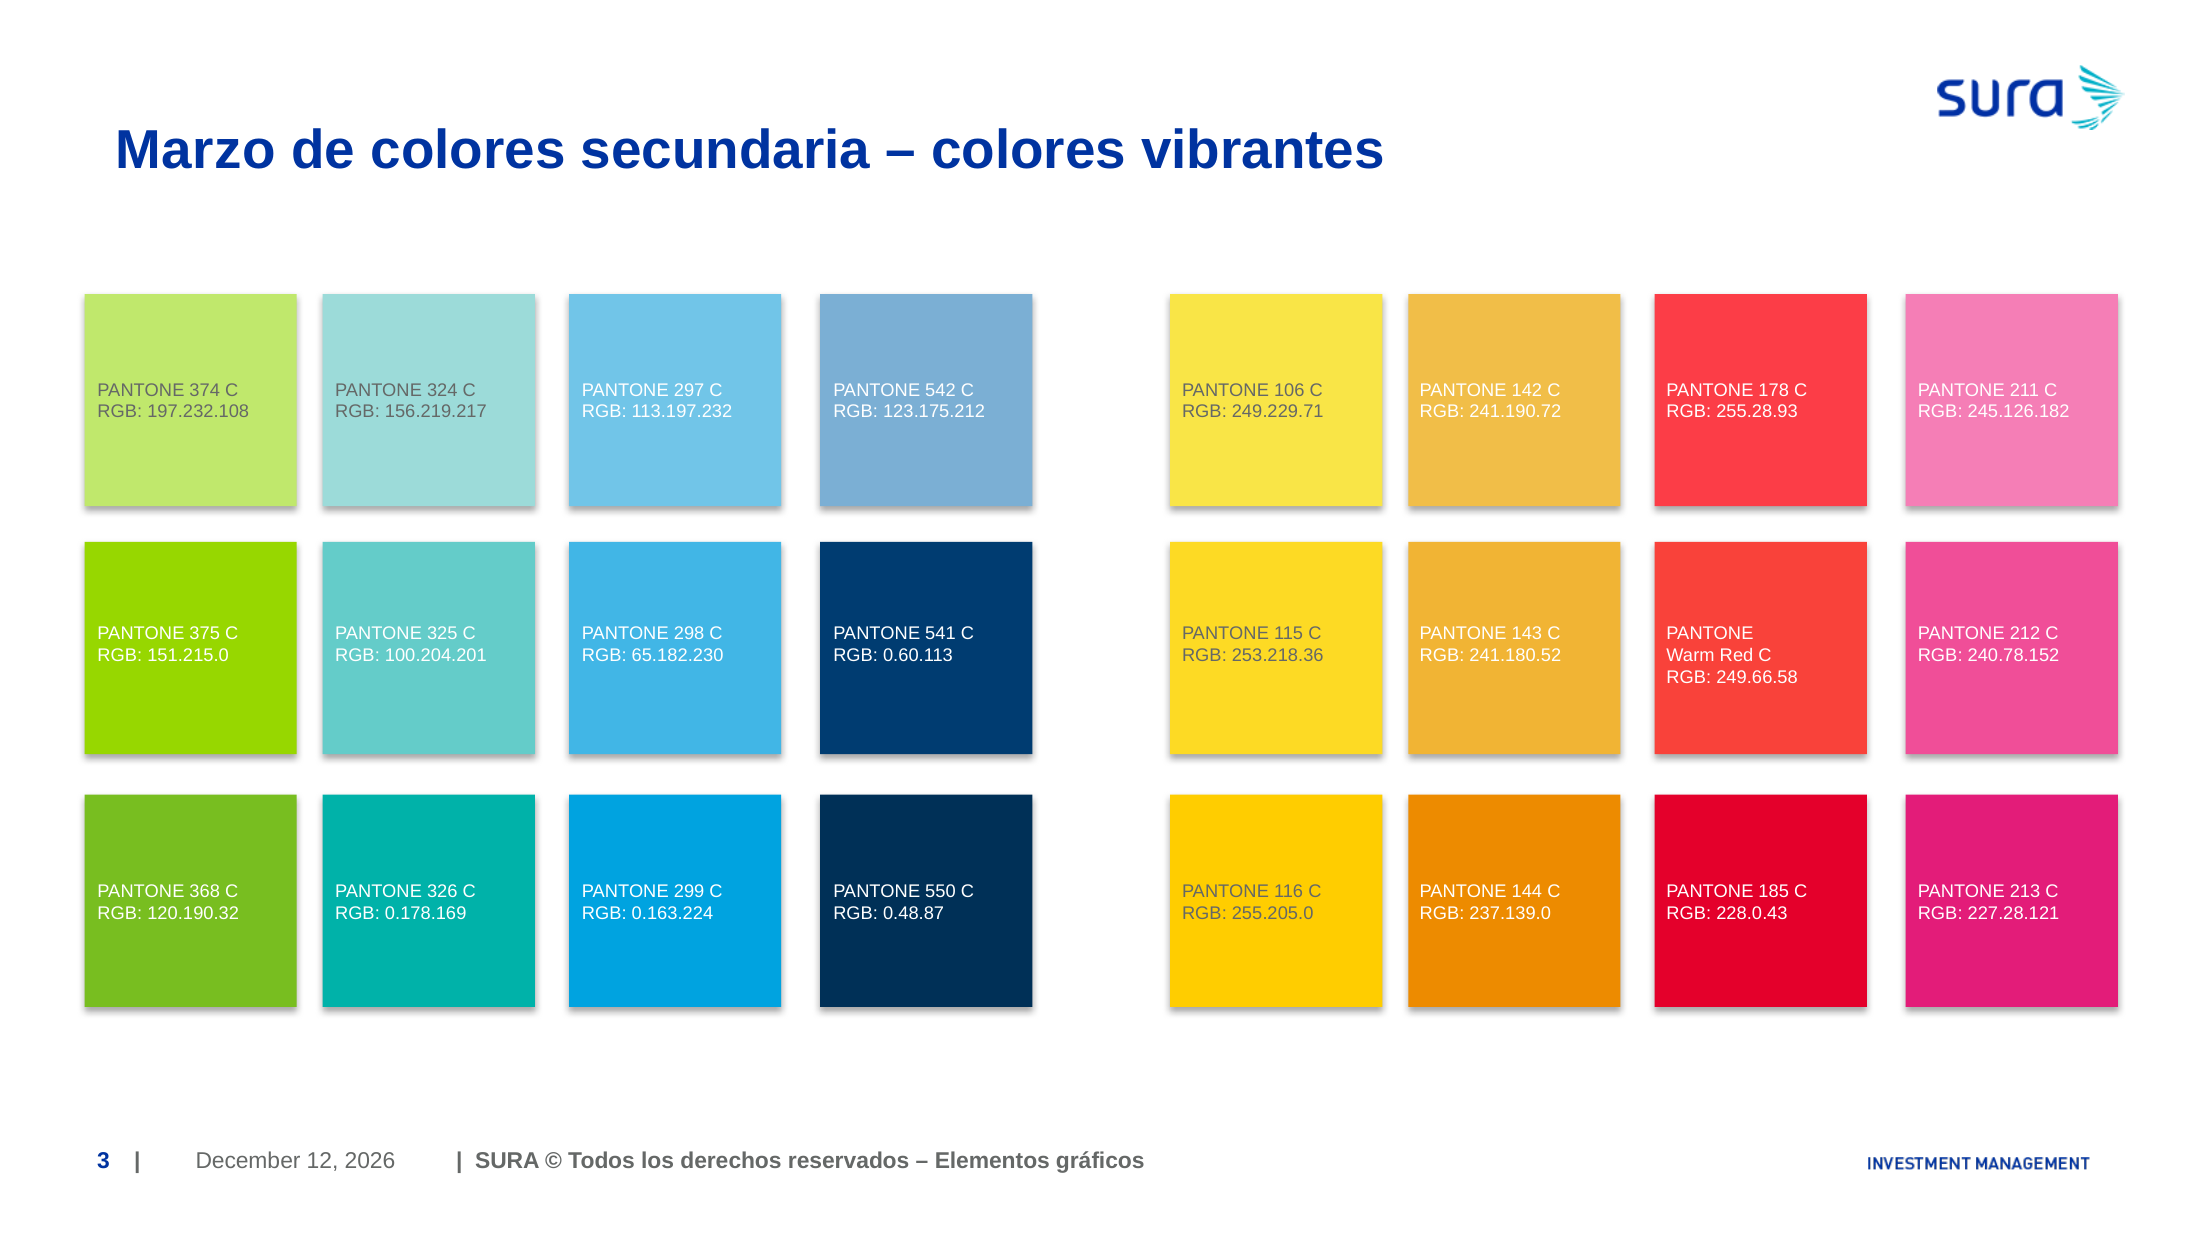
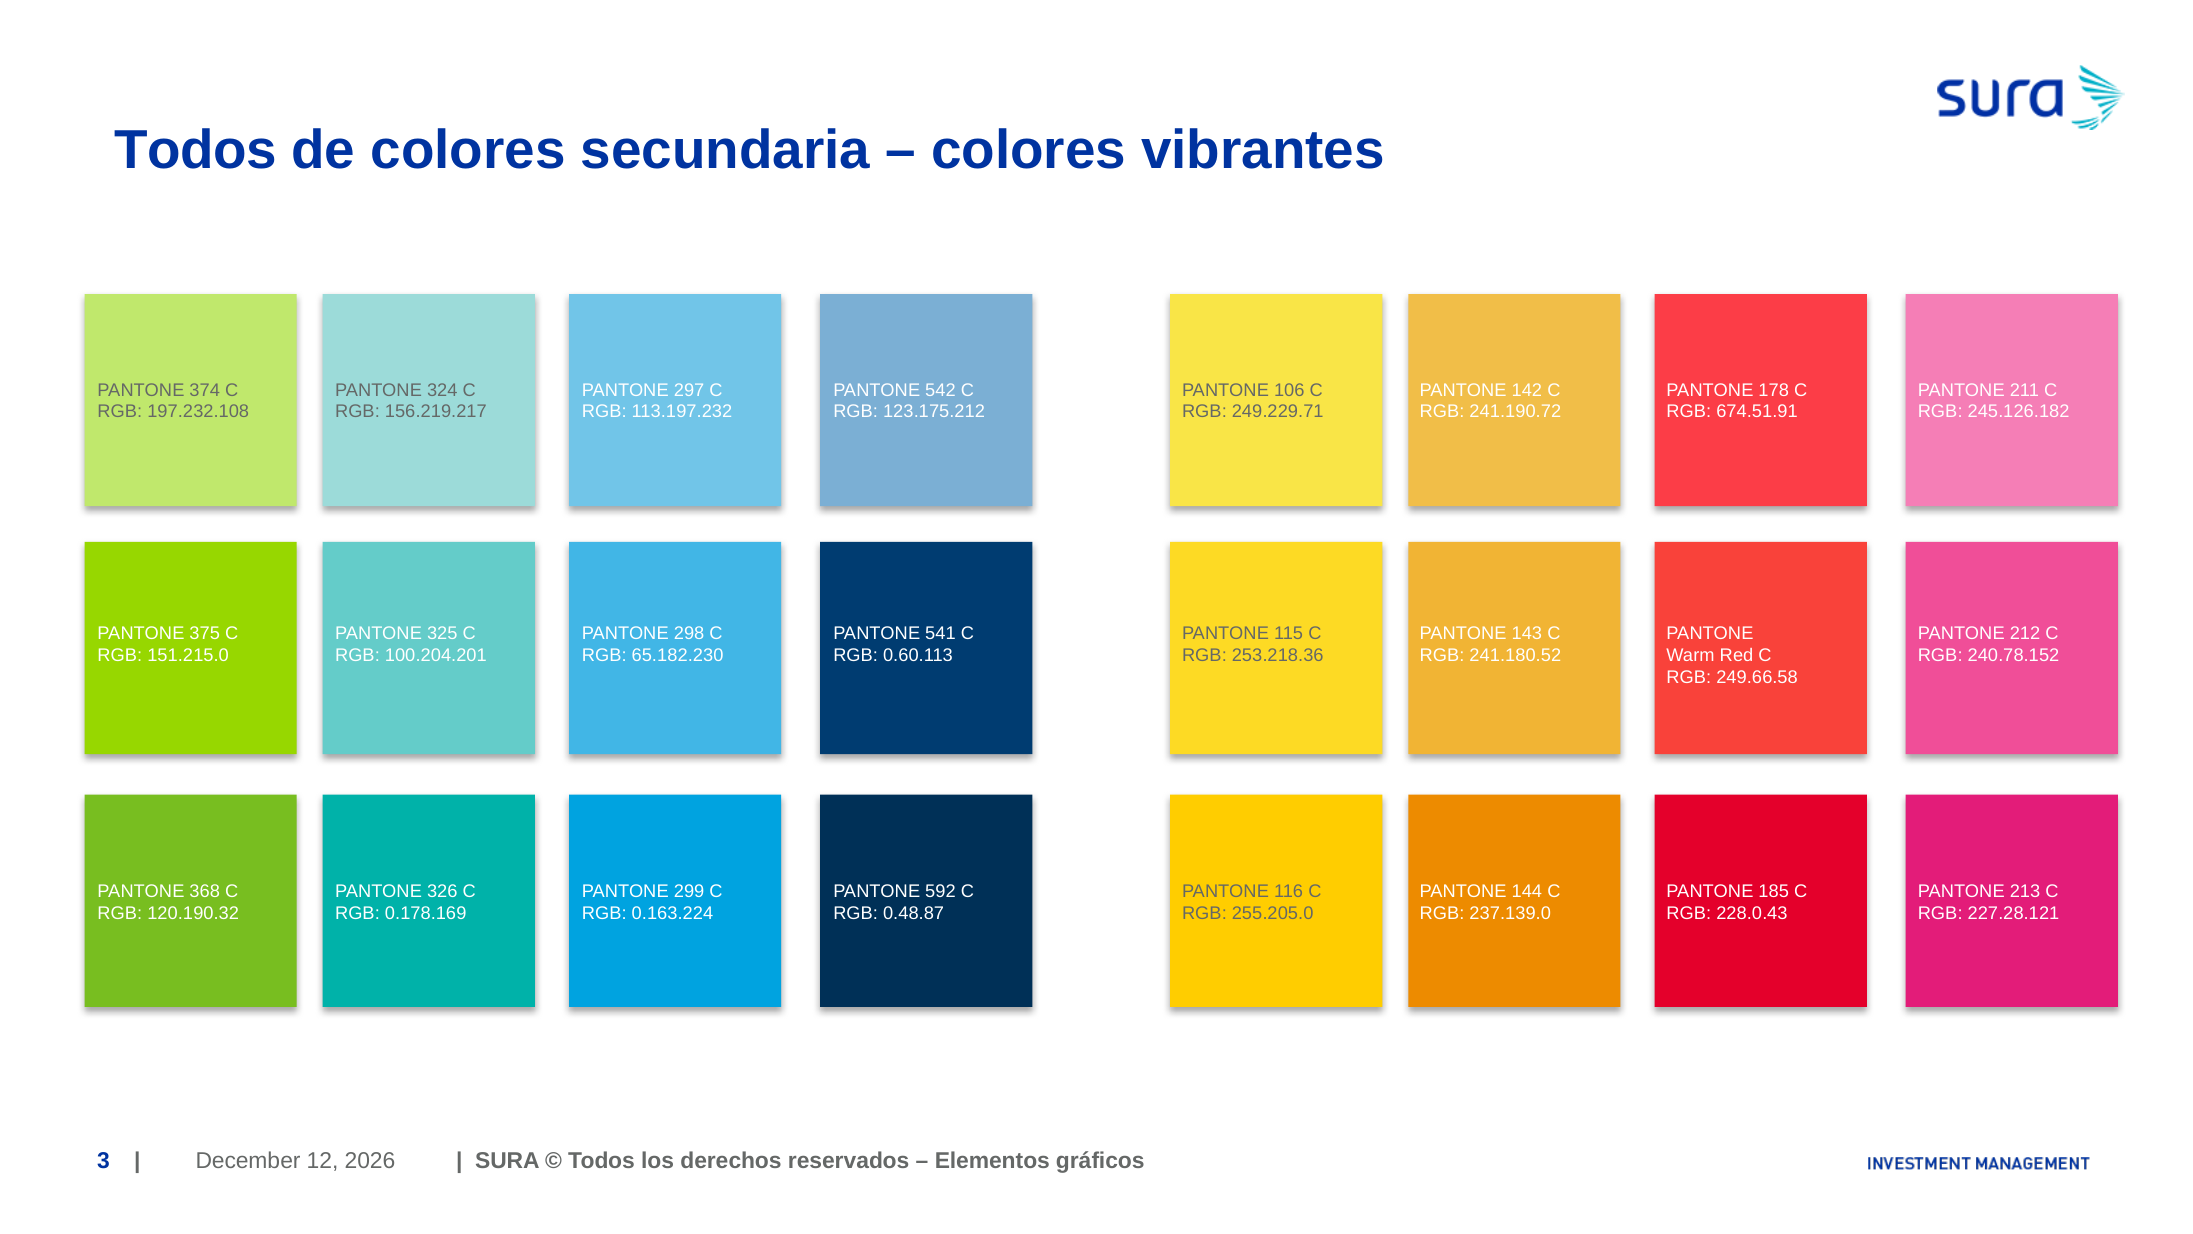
Marzo at (195, 150): Marzo -> Todos
255.28.93: 255.28.93 -> 674.51.91
550: 550 -> 592
